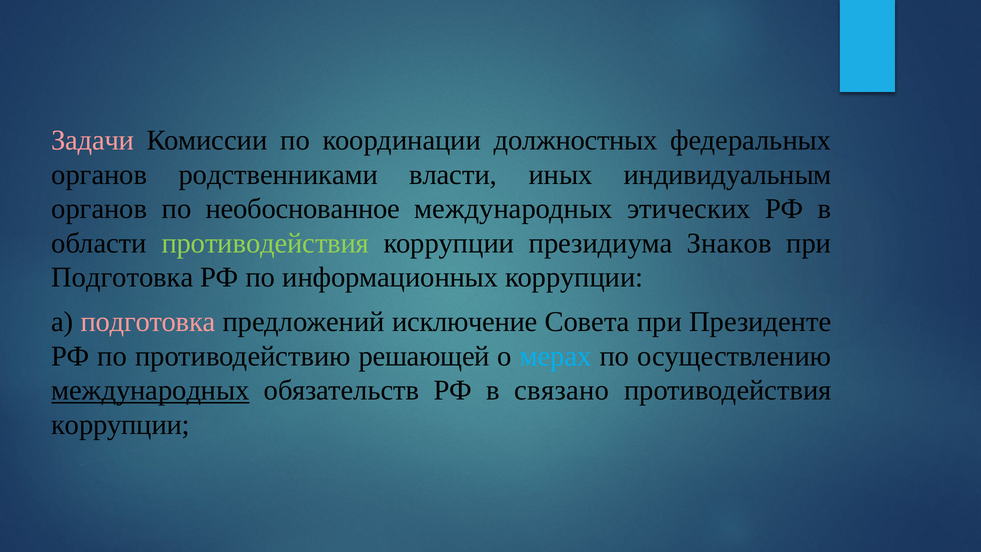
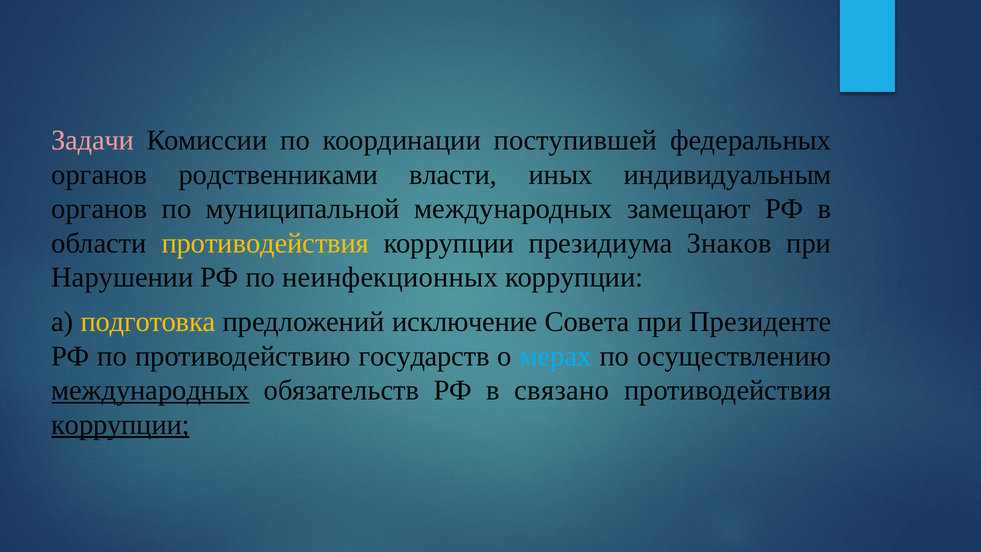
должностных: должностных -> поступившей
необоснованное: необоснованное -> муниципальной
этических: этических -> замещают
противодействия at (265, 243) colour: light green -> yellow
Подготовка at (122, 277): Подготовка -> Нарушении
информационных: информационных -> неинфекционных
подготовка at (148, 322) colour: pink -> yellow
решающей: решающей -> государств
коррупции at (120, 425) underline: none -> present
